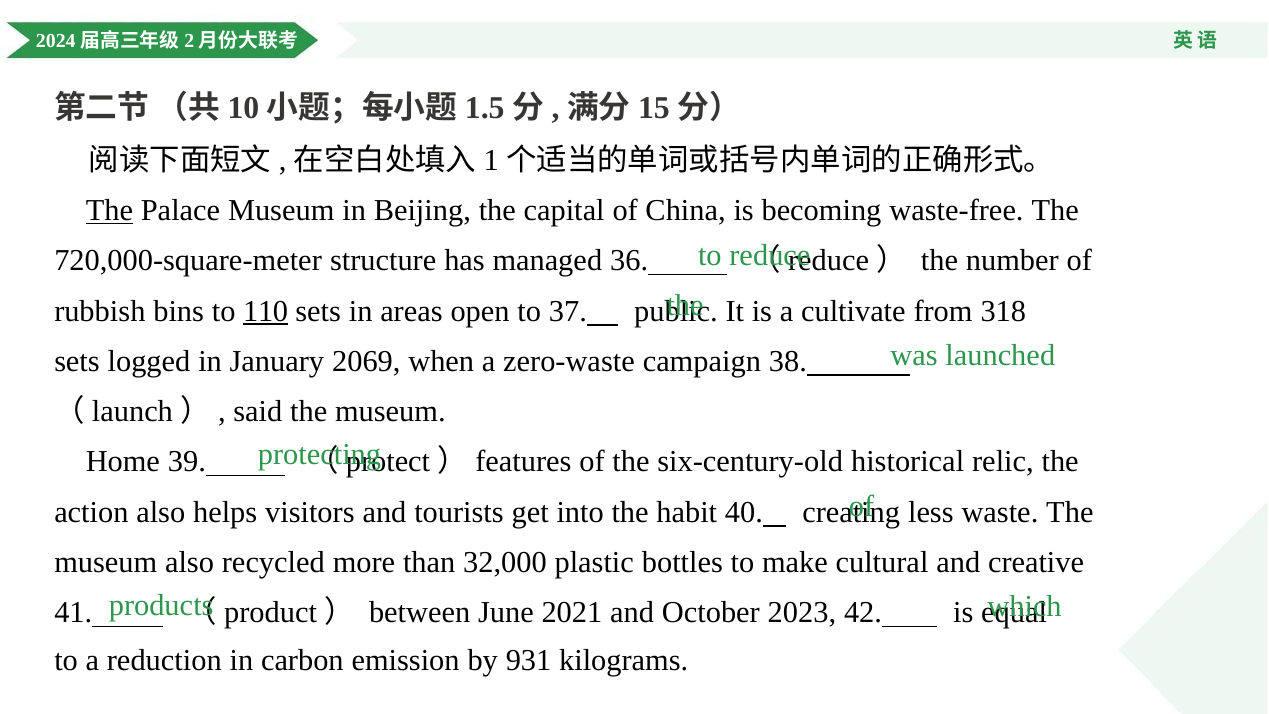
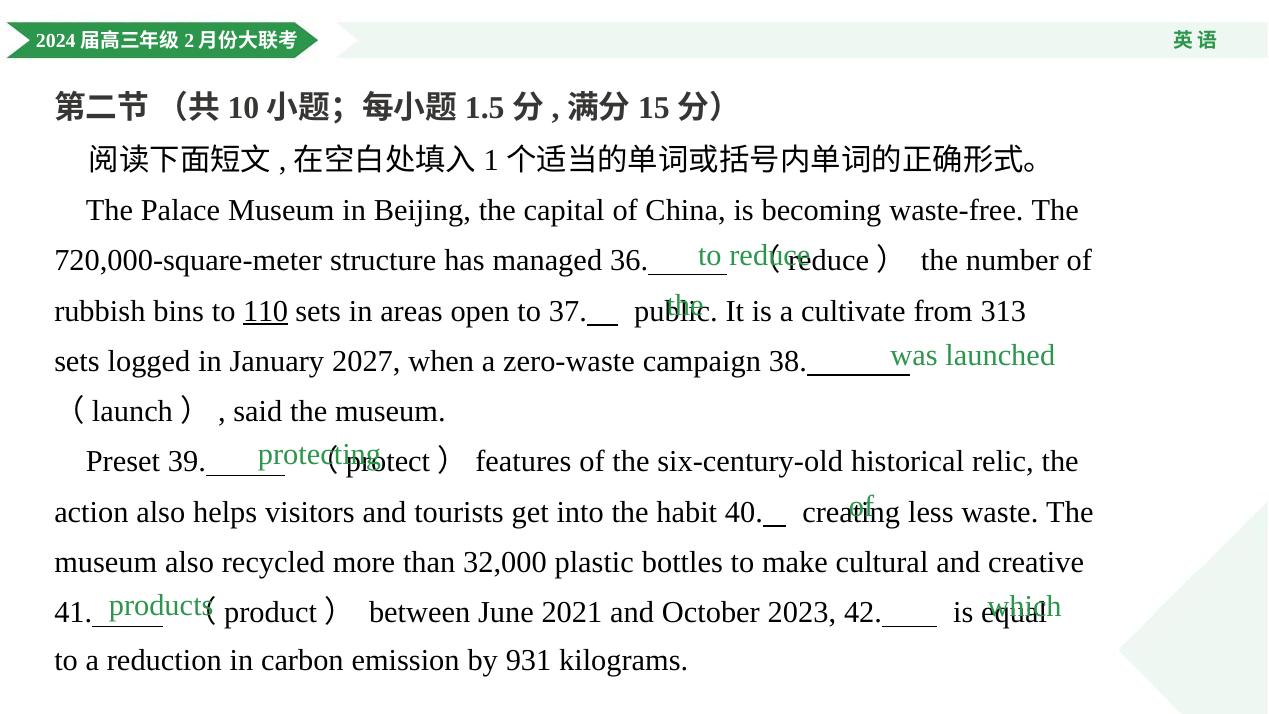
The at (109, 210) underline: present -> none
318: 318 -> 313
2069: 2069 -> 2027
Home: Home -> Preset
